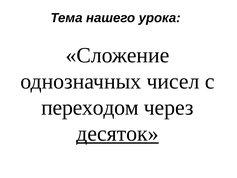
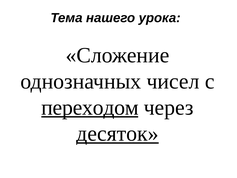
переходом underline: none -> present
